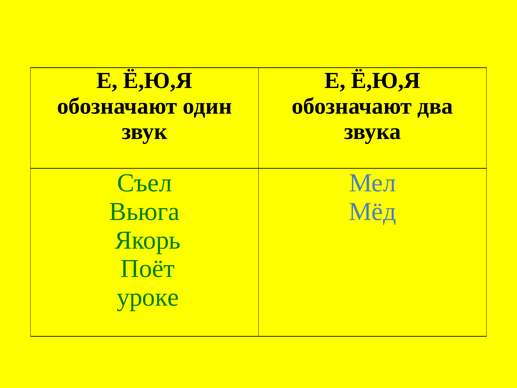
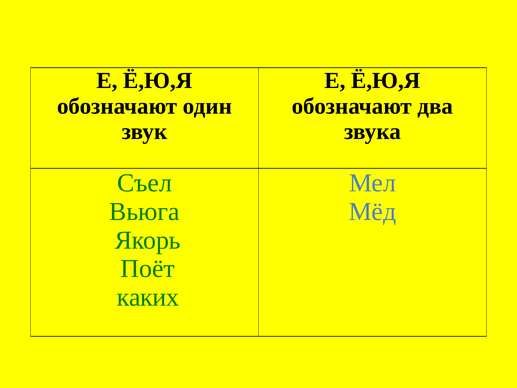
уроке: уроке -> каких
